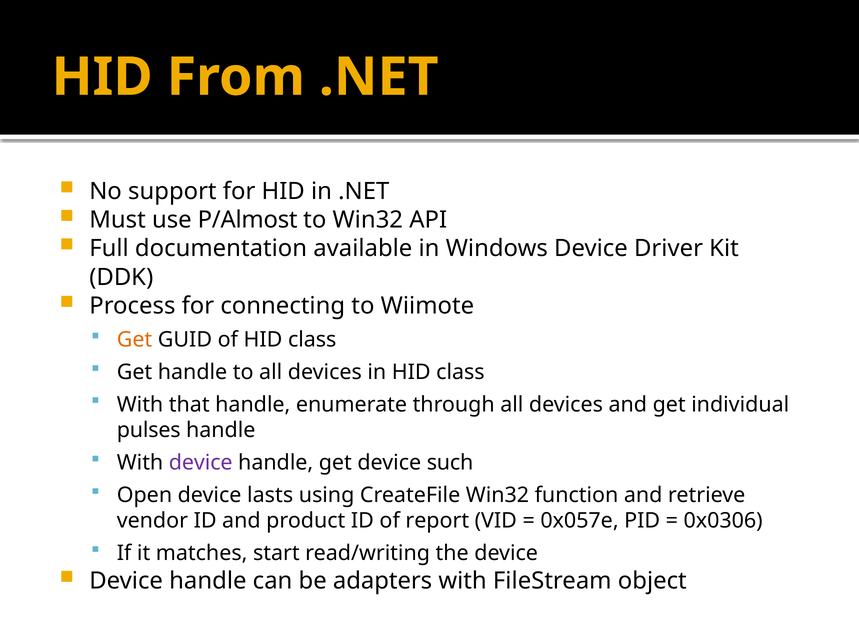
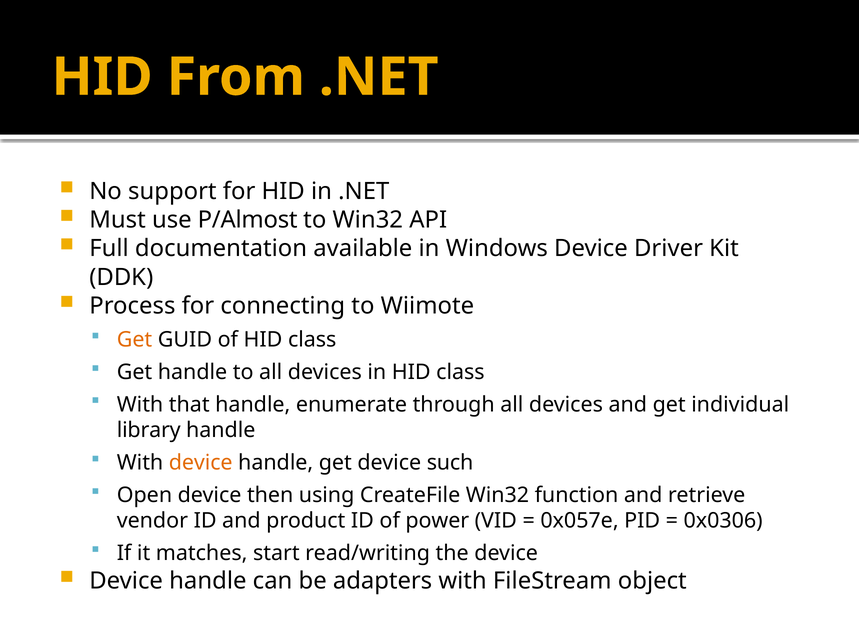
pulses: pulses -> library
device at (201, 463) colour: purple -> orange
lasts: lasts -> then
report: report -> power
